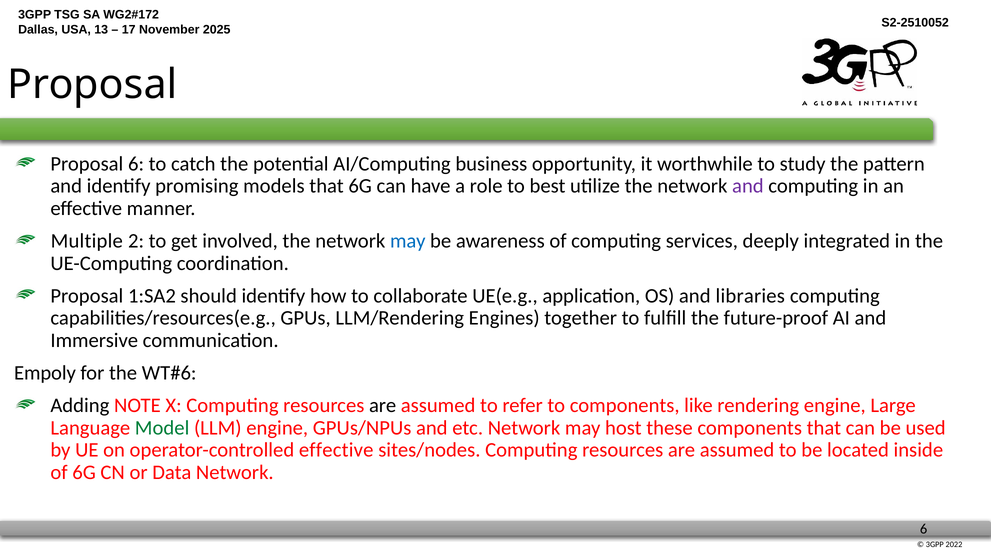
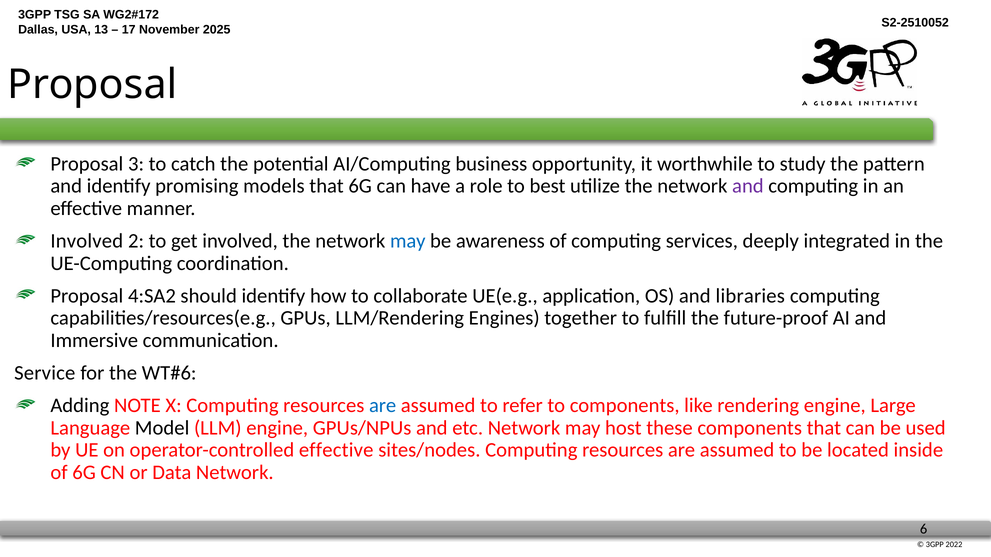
Proposal 6: 6 -> 3
Multiple at (87, 241): Multiple -> Involved
1:SA2: 1:SA2 -> 4:SA2
Empoly: Empoly -> Service
are at (383, 406) colour: black -> blue
Model colour: green -> black
